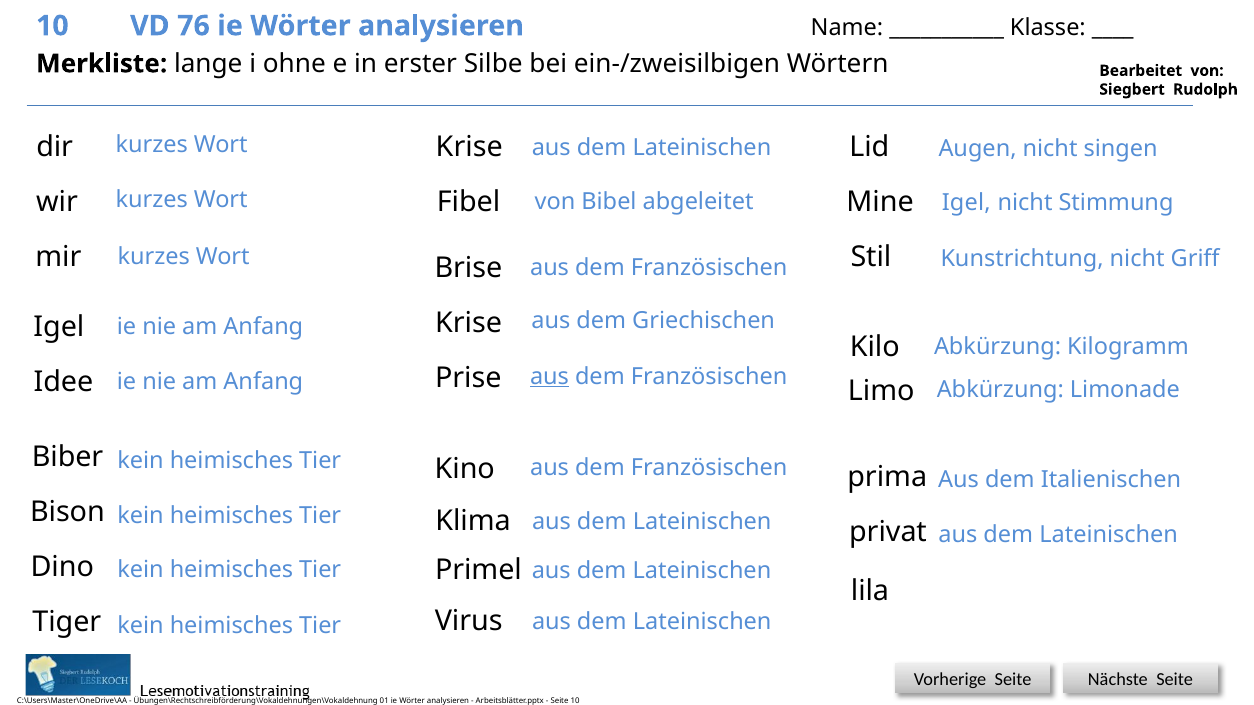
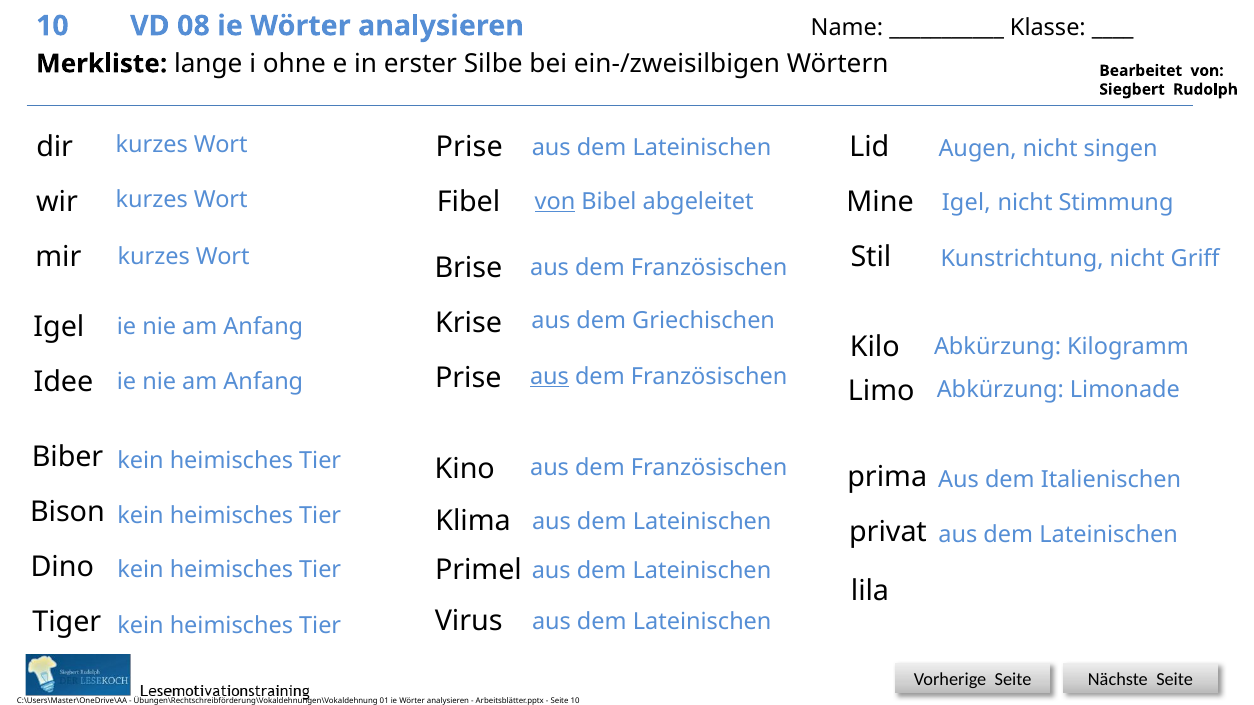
76: 76 -> 08
Krise at (469, 147): Krise -> Prise
von at (555, 202) underline: none -> present
